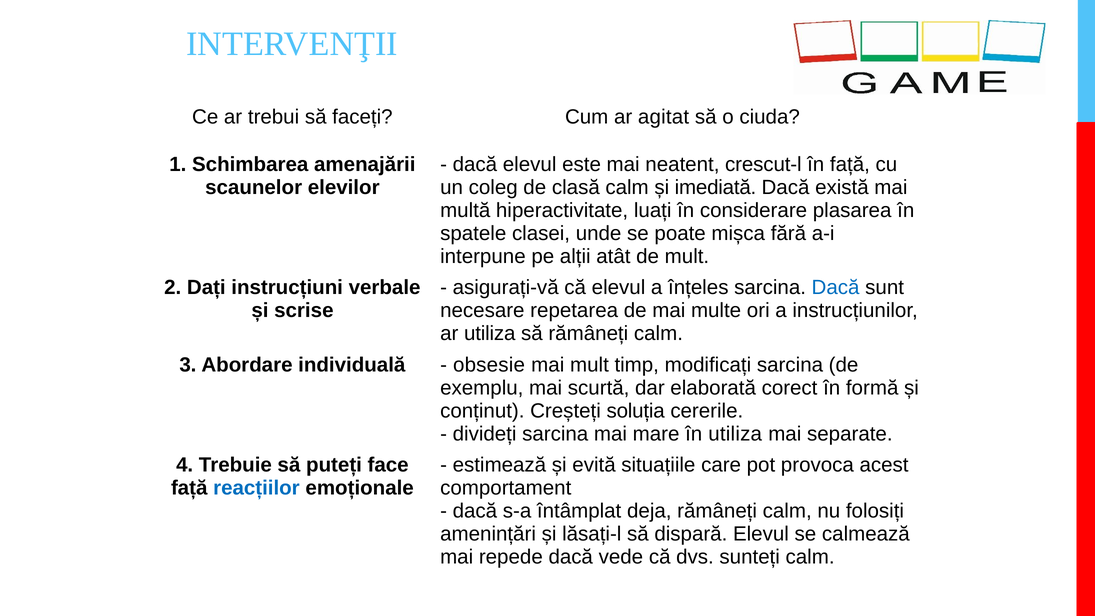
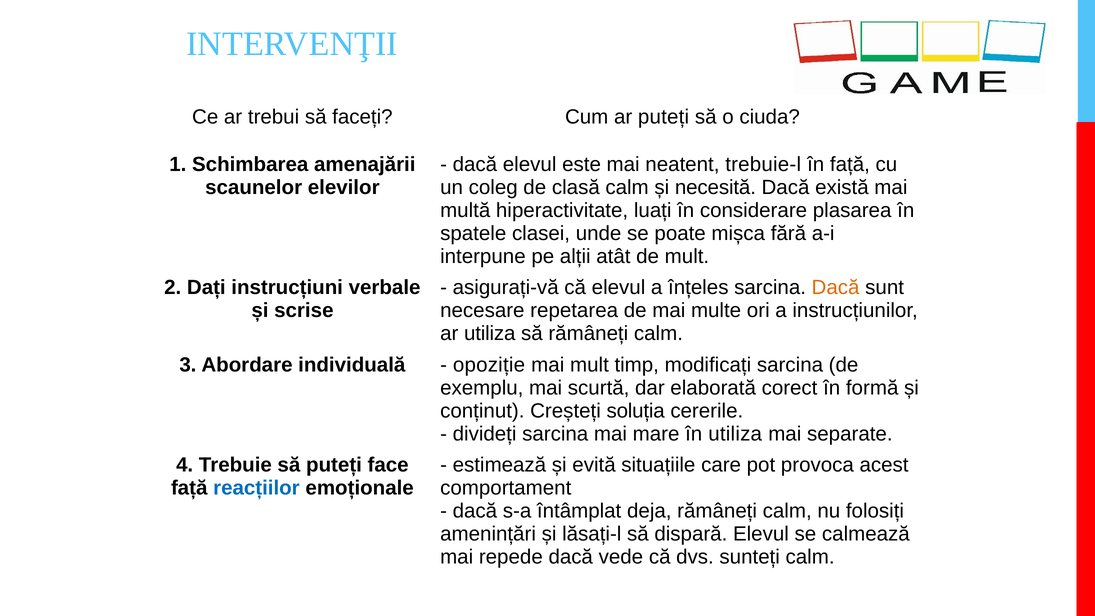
ar agitat: agitat -> puteți
crescut-l: crescut-l -> trebuie-l
imediată: imediată -> necesită
Dacă at (836, 288) colour: blue -> orange
obsesie: obsesie -> opoziție
